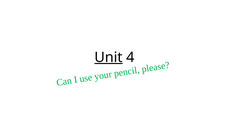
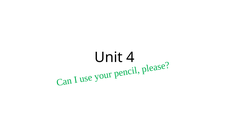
Unit underline: present -> none
